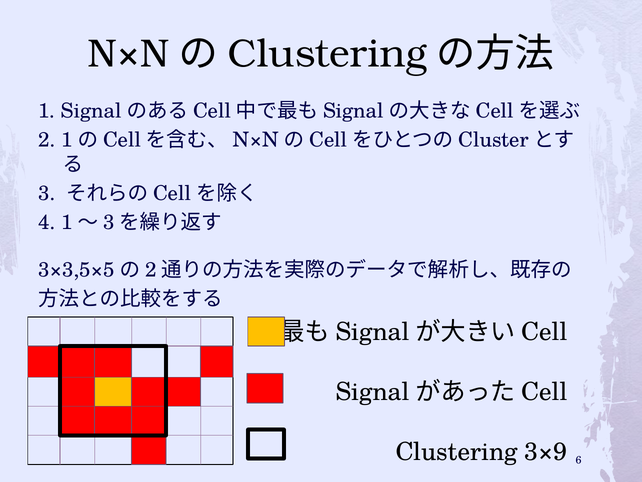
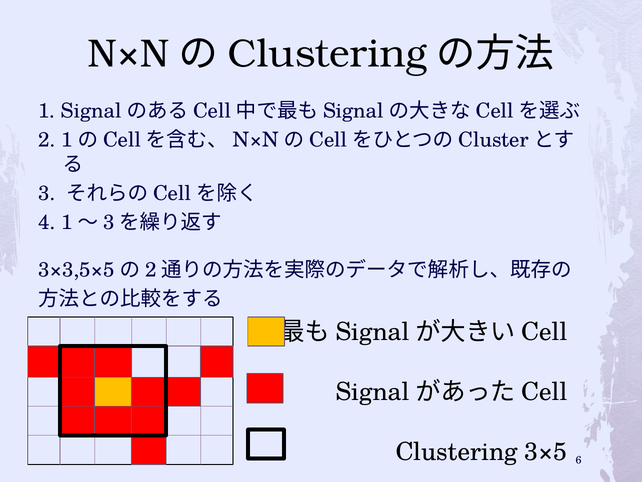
3×9: 3×9 -> 3×5
